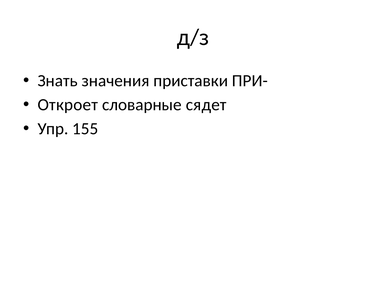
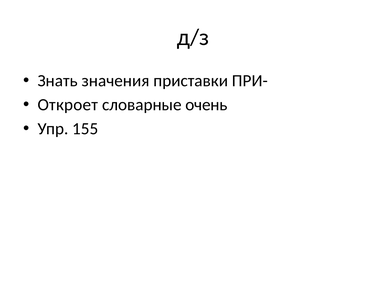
сядет: сядет -> очень
